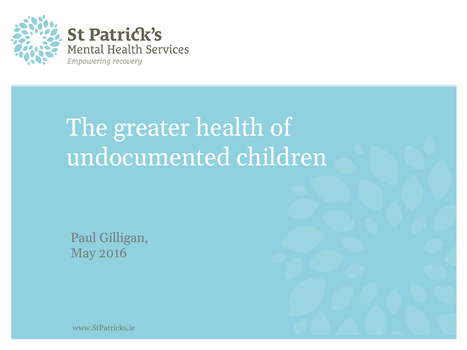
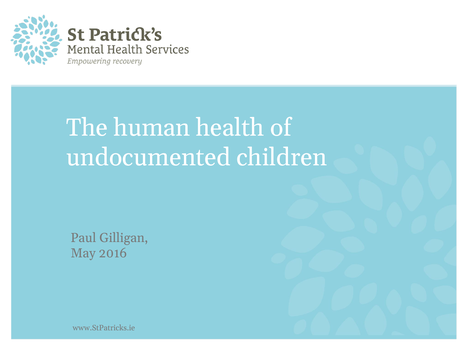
greater: greater -> human
